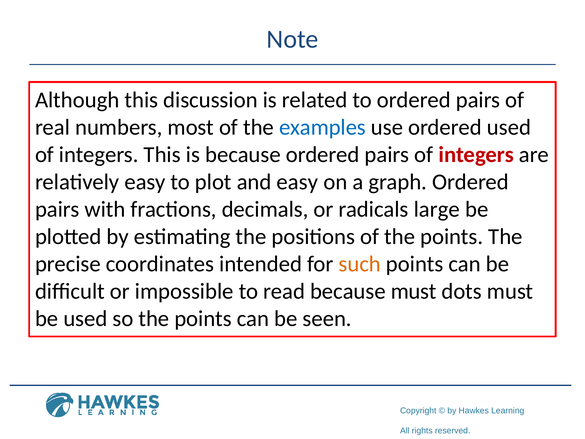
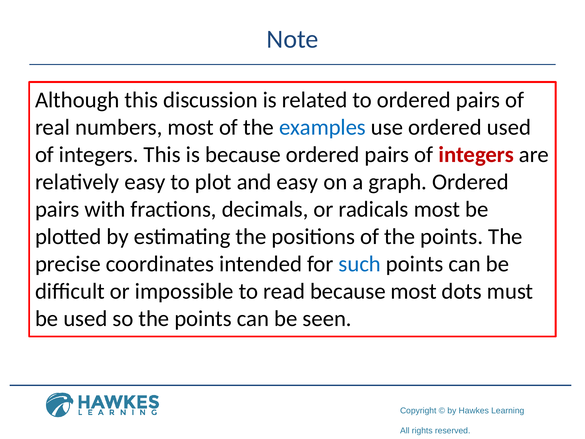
radicals large: large -> most
such colour: orange -> blue
because must: must -> most
